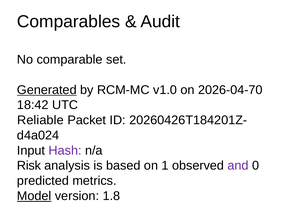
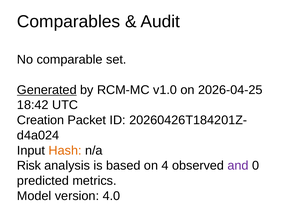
2026-04-70: 2026-04-70 -> 2026-04-25
Reliable: Reliable -> Creation
Hash colour: purple -> orange
1: 1 -> 4
Model underline: present -> none
1.8: 1.8 -> 4.0
